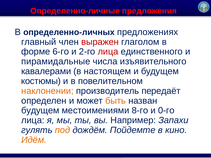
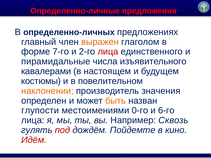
выражен colour: red -> orange
6-го: 6-го -> 7-го
передаёт: передаёт -> значения
будущем at (40, 111): будущем -> глупости
8-го: 8-го -> 0-го
0-го: 0-го -> 6-го
Запахи: Запахи -> Сквозь
под colour: orange -> red
Идём colour: orange -> red
